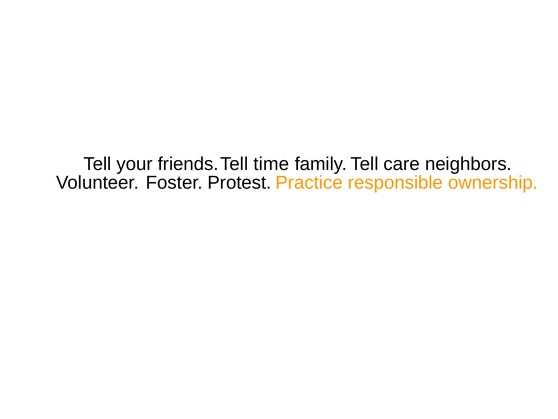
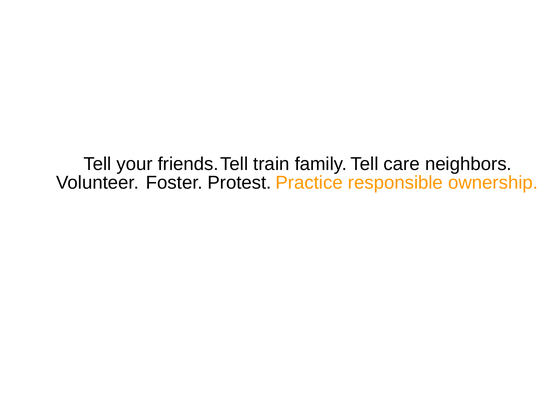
time: time -> train
